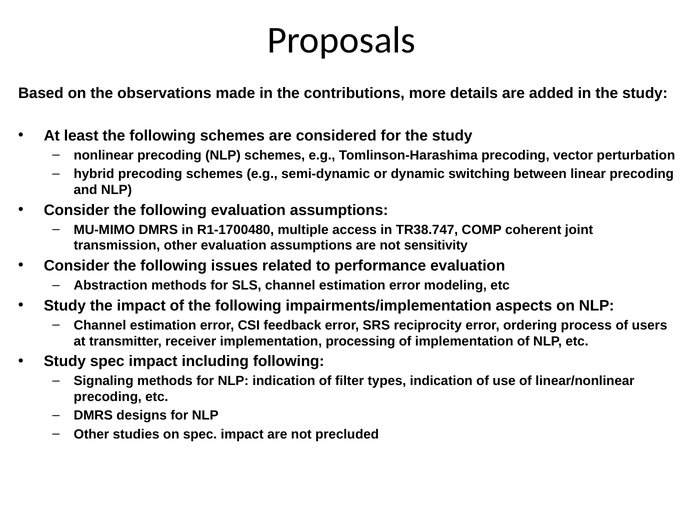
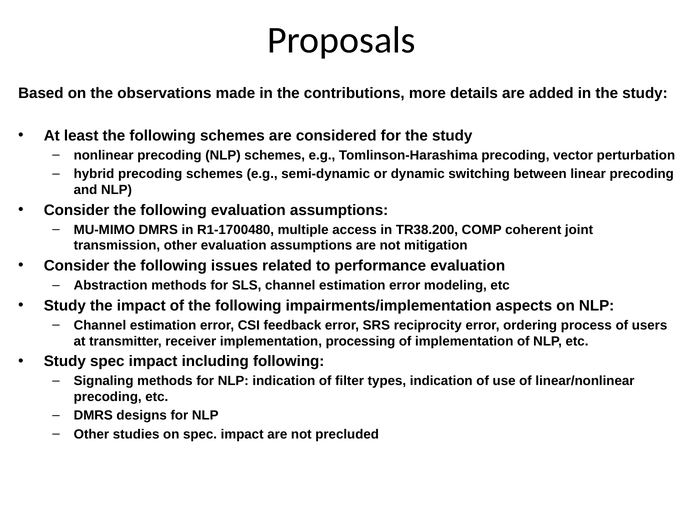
TR38.747: TR38.747 -> TR38.200
sensitivity: sensitivity -> mitigation
